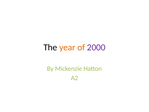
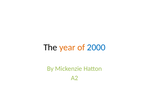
2000 colour: purple -> blue
